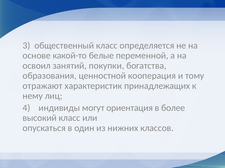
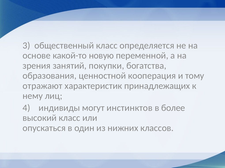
белые: белые -> новую
освоил: освоил -> зрения
ориентация: ориентация -> инстинктов
